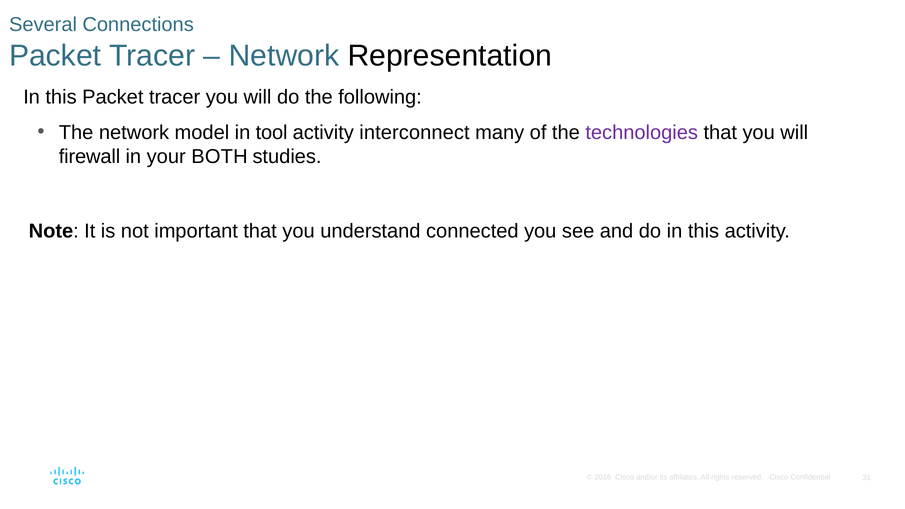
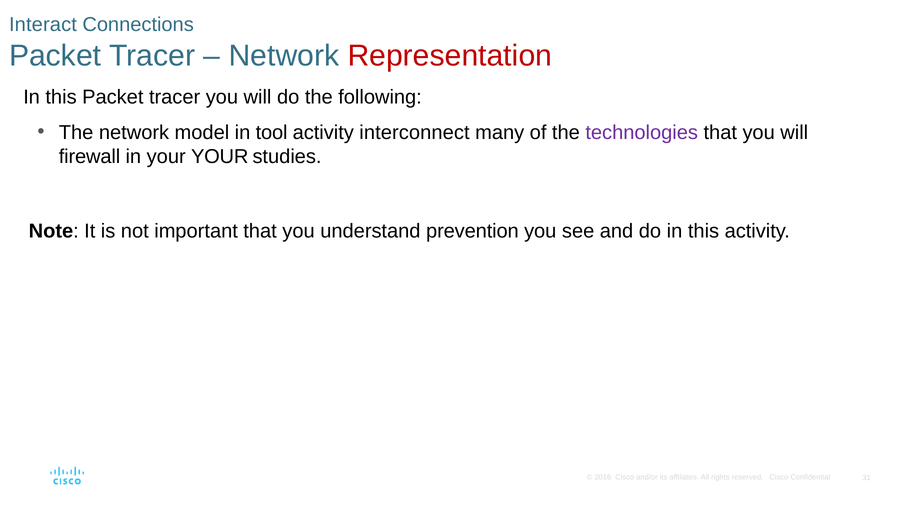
Several: Several -> Interact
Representation colour: black -> red
your BOTH: BOTH -> YOUR
connected: connected -> prevention
